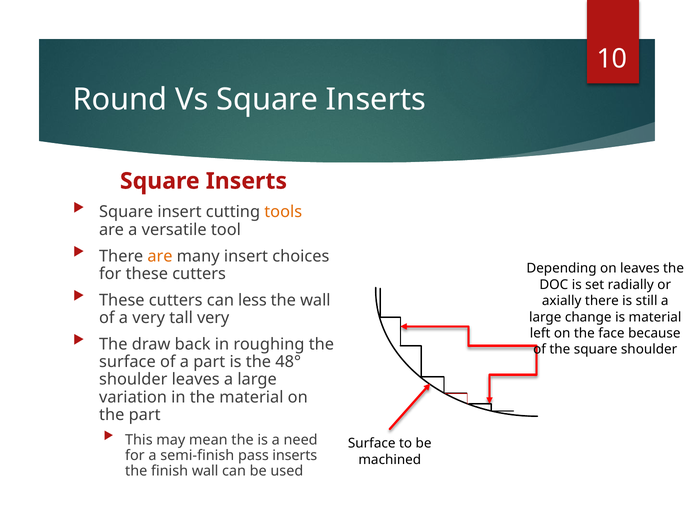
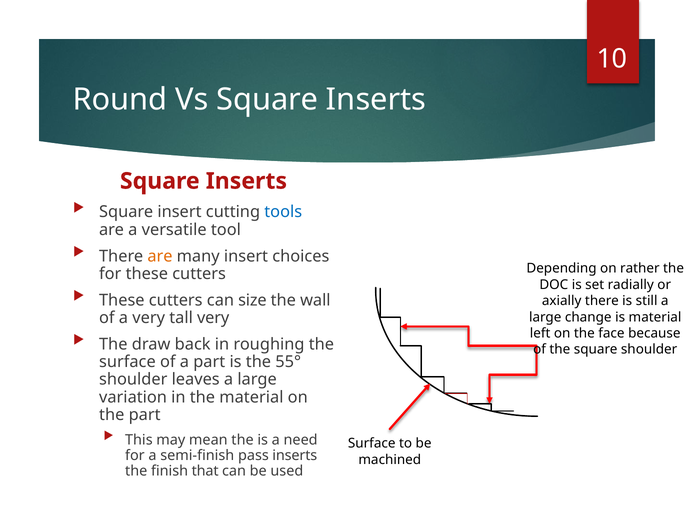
tools colour: orange -> blue
on leaves: leaves -> rather
less: less -> size
48°: 48° -> 55°
finish wall: wall -> that
